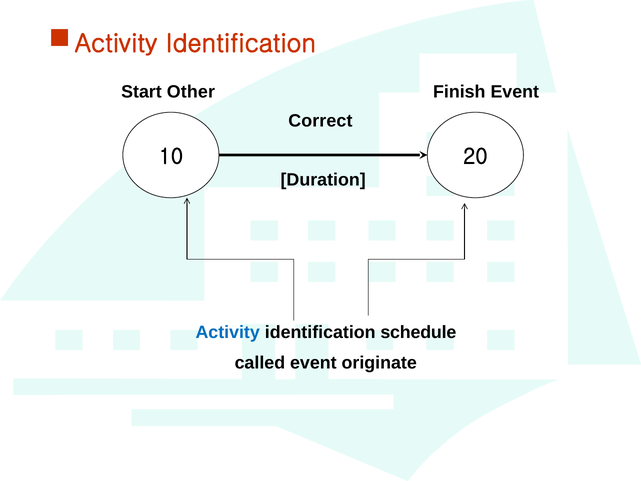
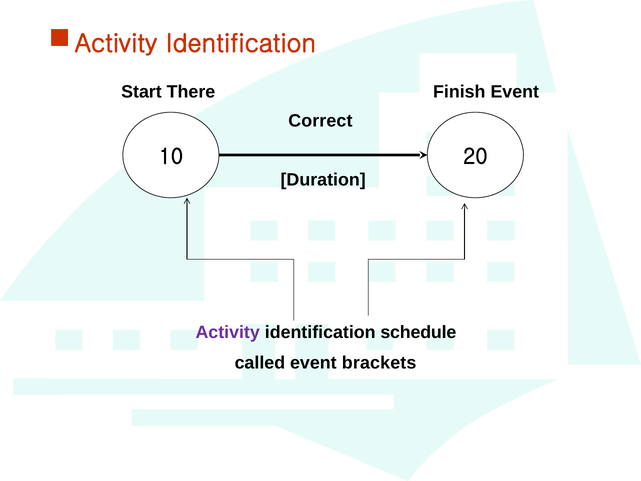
Other: Other -> There
Activity at (228, 332) colour: blue -> purple
originate: originate -> brackets
